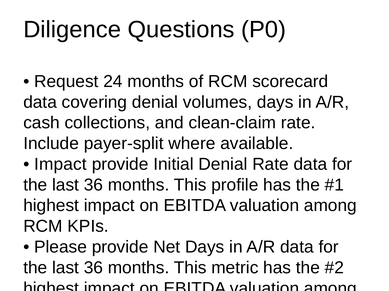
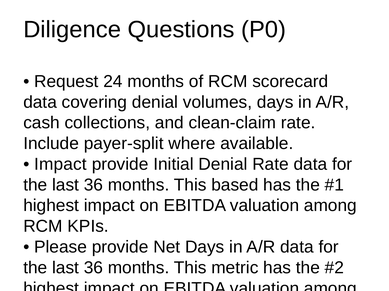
profile: profile -> based
